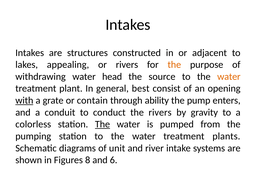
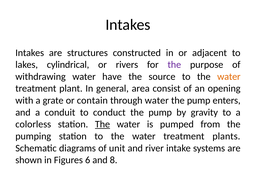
appealing: appealing -> cylindrical
the at (174, 65) colour: orange -> purple
head: head -> have
best: best -> area
with underline: present -> none
through ability: ability -> water
conduct the rivers: rivers -> pump
8: 8 -> 6
6: 6 -> 8
